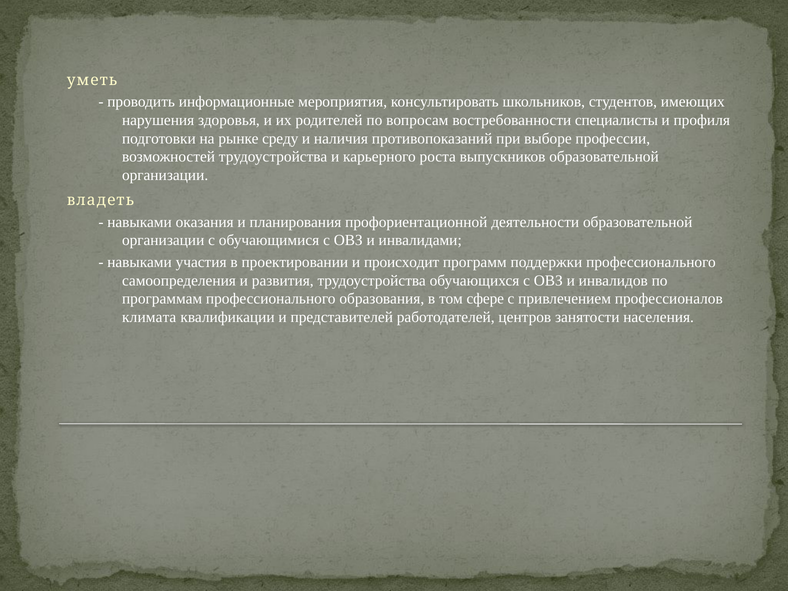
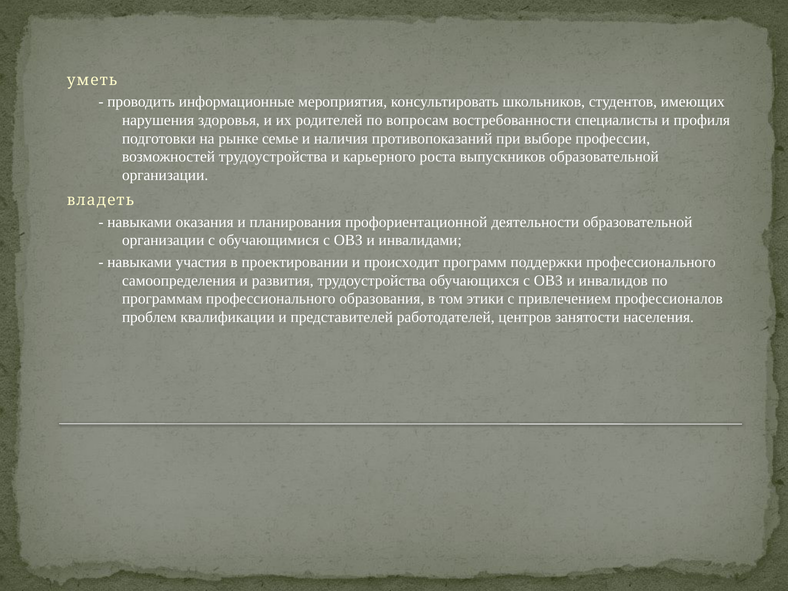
среду: среду -> семье
сфере: сфере -> этики
климата: климата -> проблем
